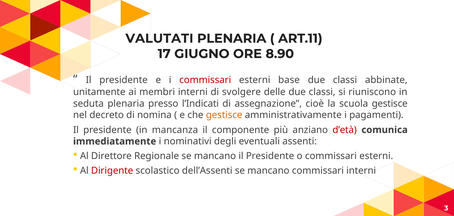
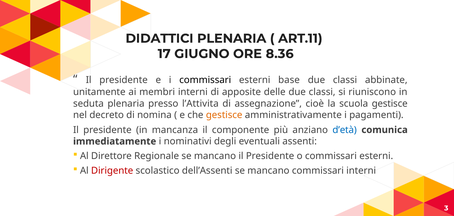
VALUTATI: VALUTATI -> DIDATTICI
8.90: 8.90 -> 8.36
commissari at (205, 80) colour: red -> black
svolgere: svolgere -> apposite
l’Indicati: l’Indicati -> l’Attivita
d’età colour: red -> blue
